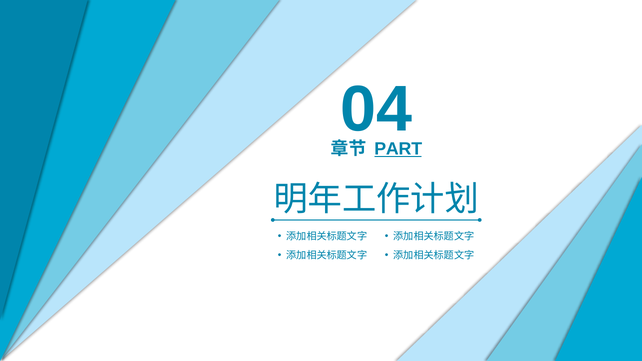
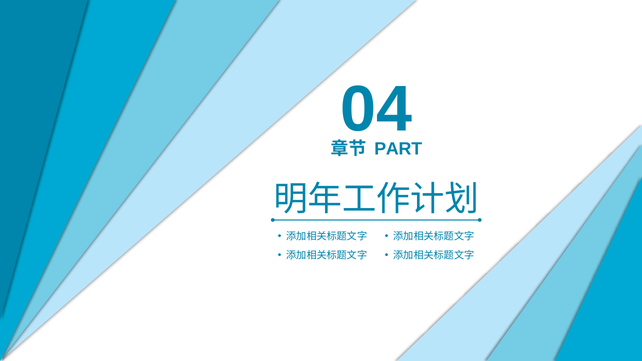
PART underline: present -> none
